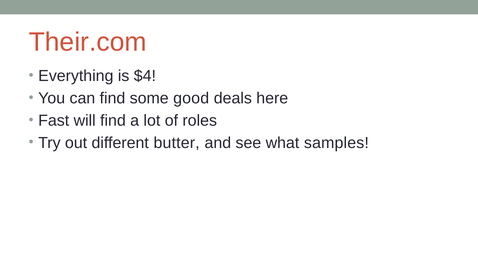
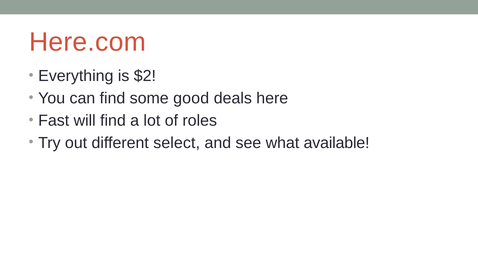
Their.com: Their.com -> Here.com
$4: $4 -> $2
butter: butter -> select
samples: samples -> available
